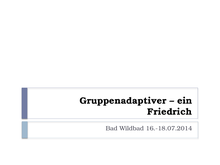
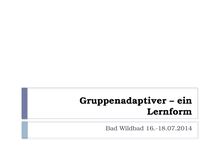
Friedrich: Friedrich -> Lernform
